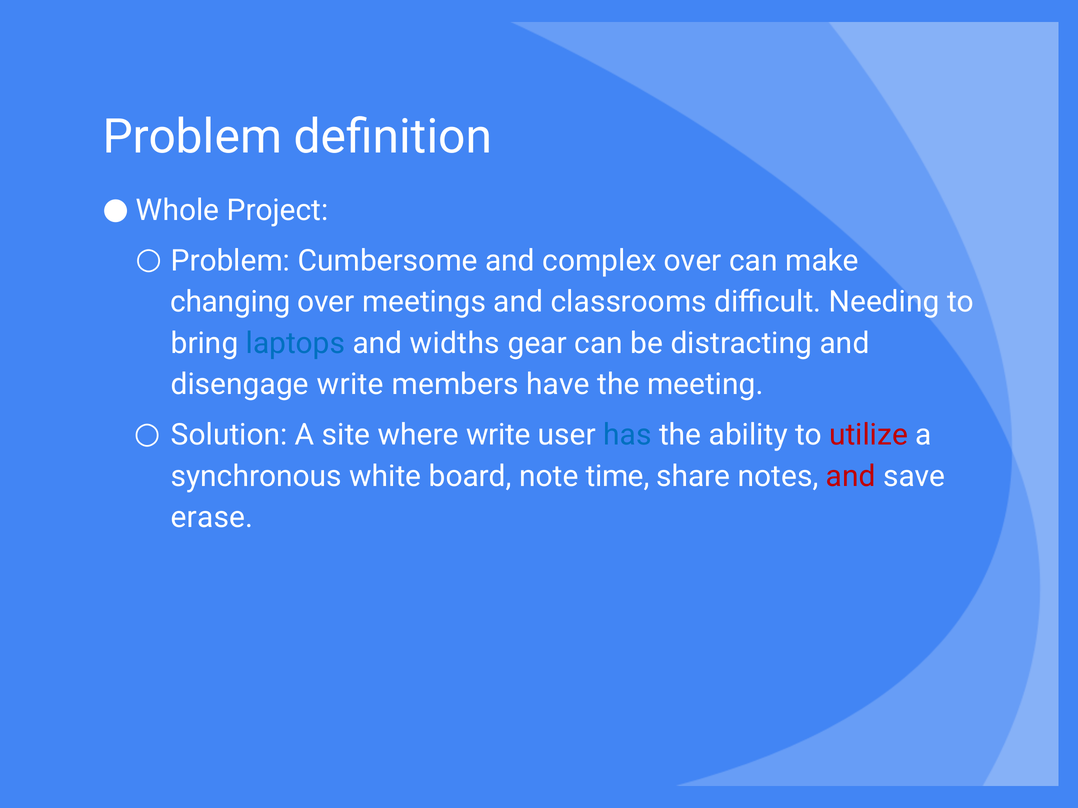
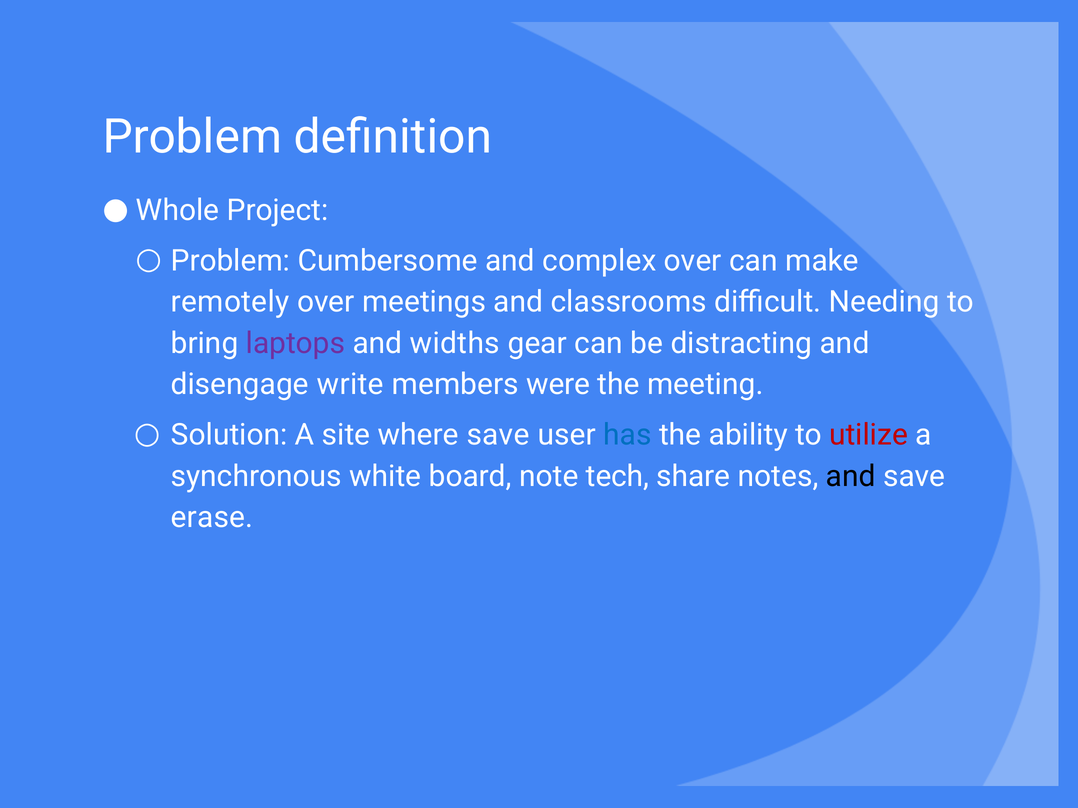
changing: changing -> remotely
laptops colour: blue -> purple
have: have -> were
where write: write -> save
time: time -> tech
and at (851, 477) colour: red -> black
